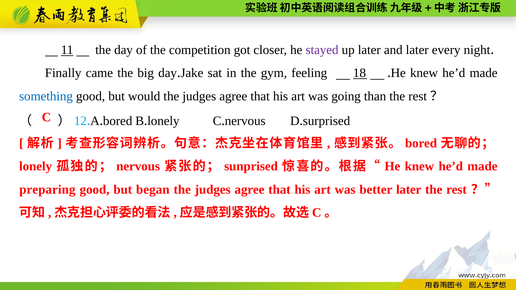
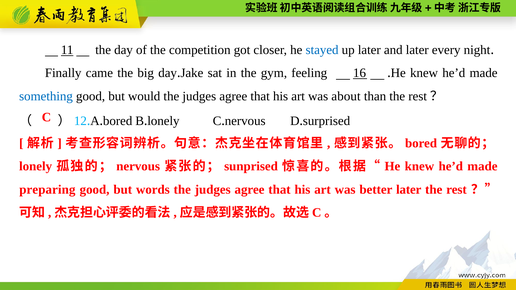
stayed colour: purple -> blue
18: 18 -> 16
going: going -> about
began: began -> words
